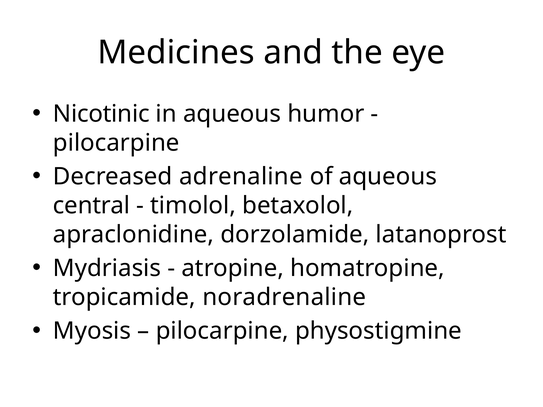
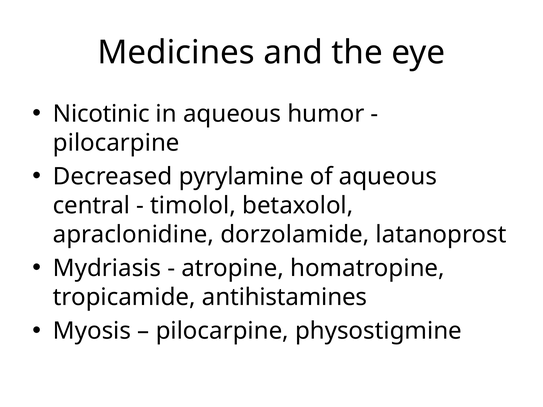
adrenaline: adrenaline -> pyrylamine
noradrenaline: noradrenaline -> antihistamines
